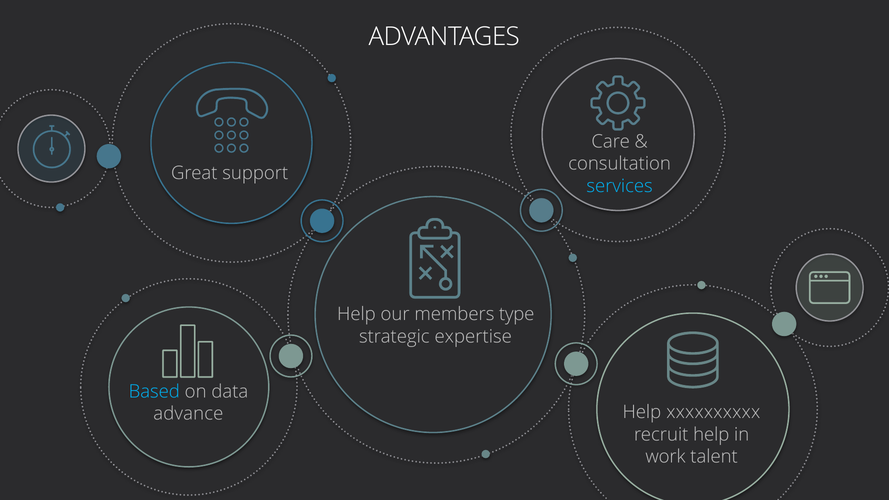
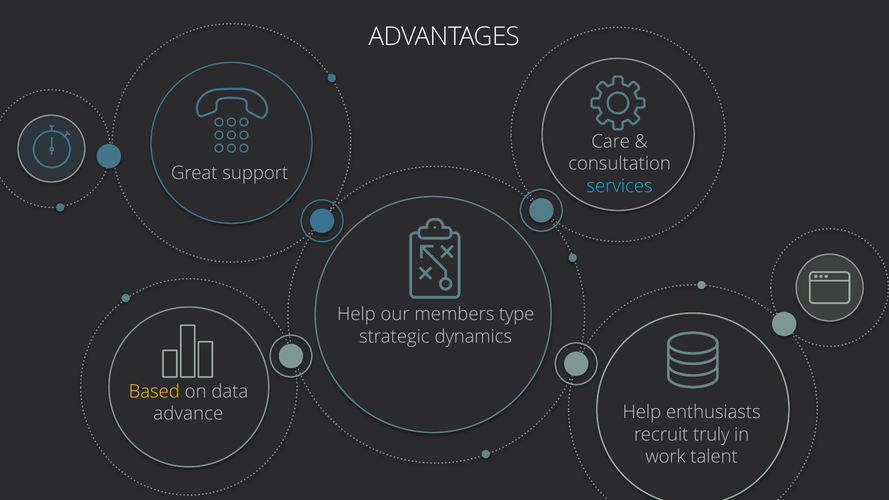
expertise: expertise -> dynamics
Based colour: light blue -> yellow
xxxxxxxxxx: xxxxxxxxxx -> enthusiasts
recruit help: help -> truly
